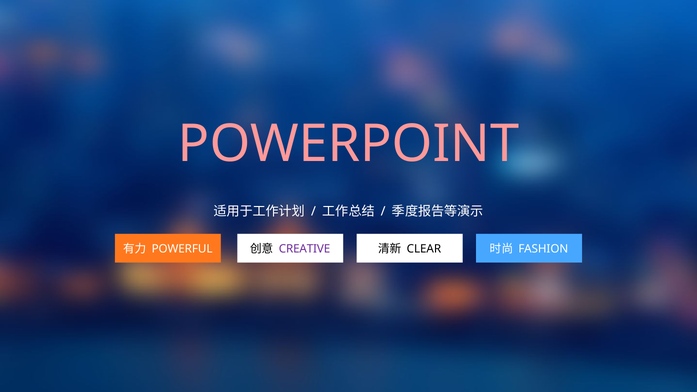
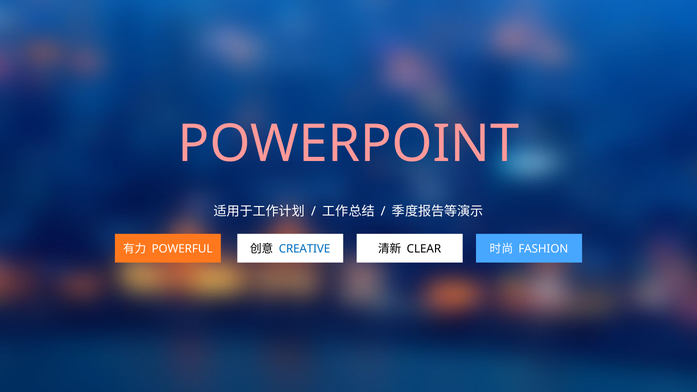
CREATIVE colour: purple -> blue
